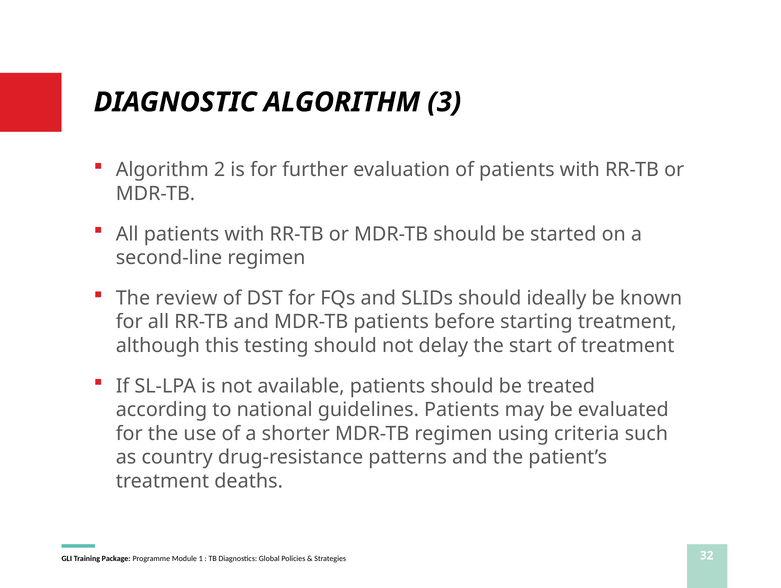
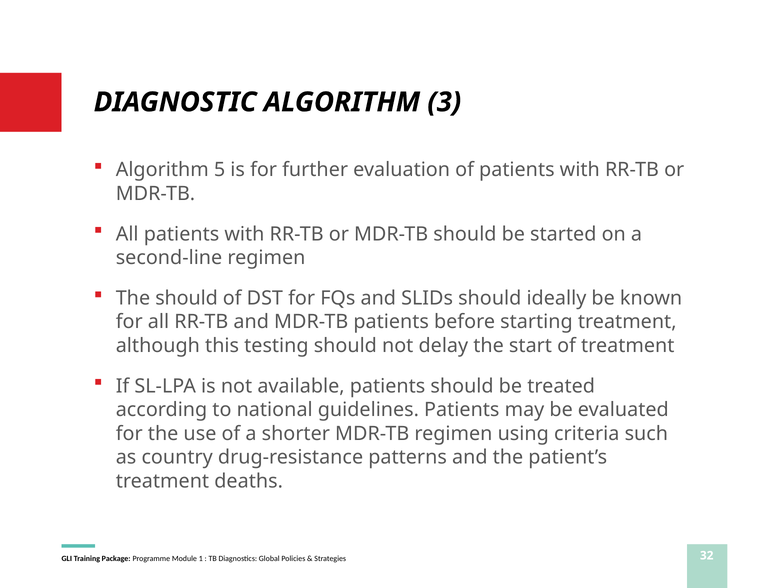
2: 2 -> 5
The review: review -> should
